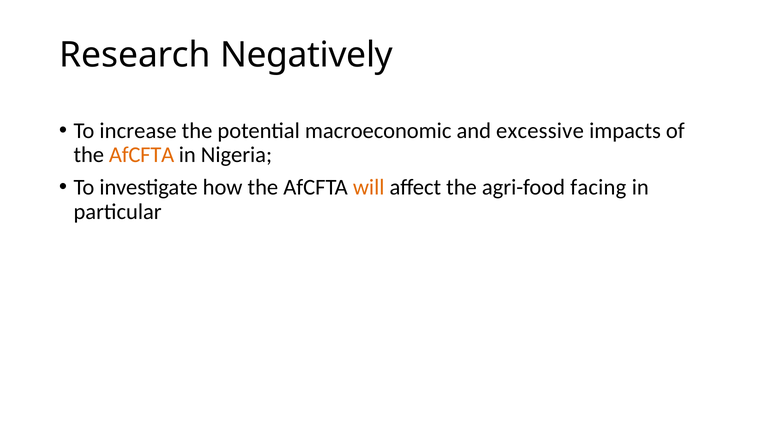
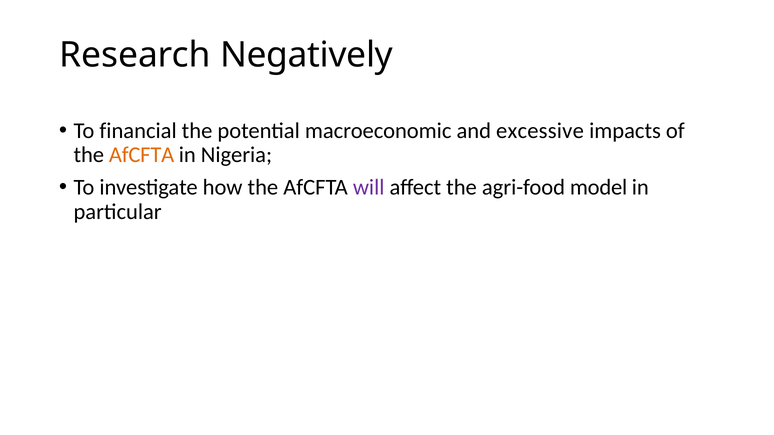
increase: increase -> financial
will colour: orange -> purple
facing: facing -> model
